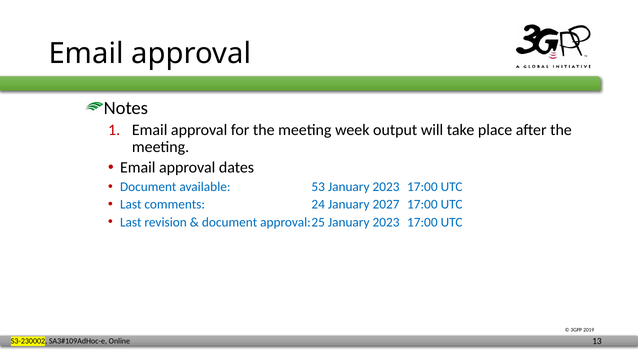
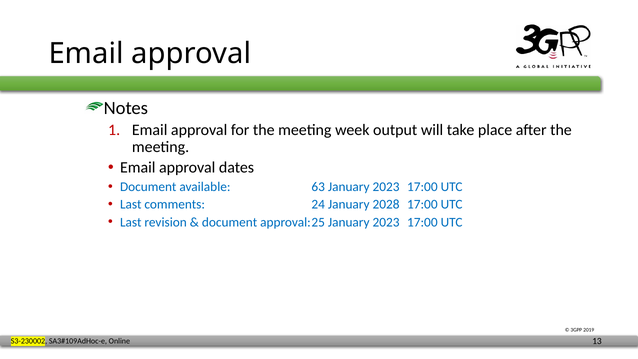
53: 53 -> 63
2027: 2027 -> 2028
